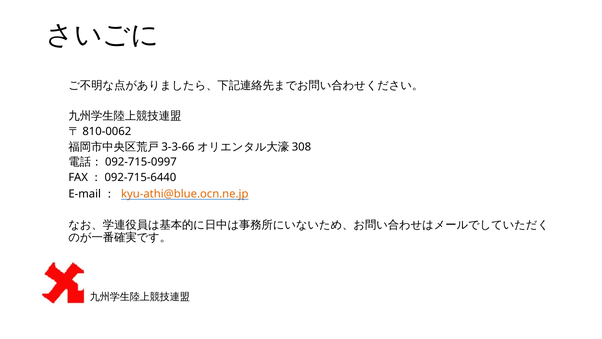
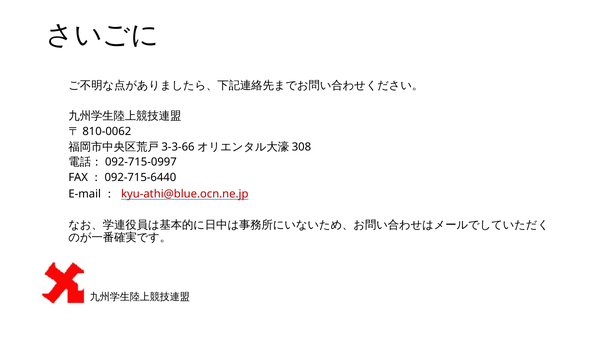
kyu-athi@blue.ocn.ne.jp colour: orange -> red
